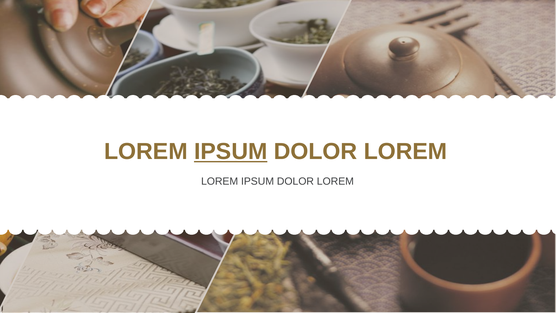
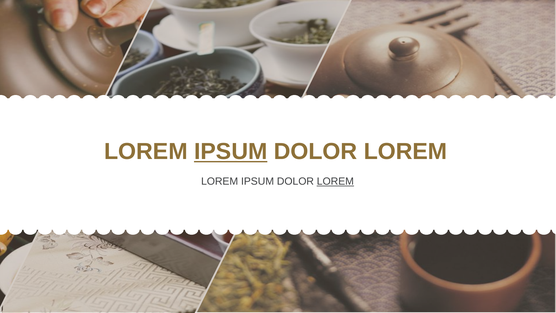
LOREM at (335, 181) underline: none -> present
